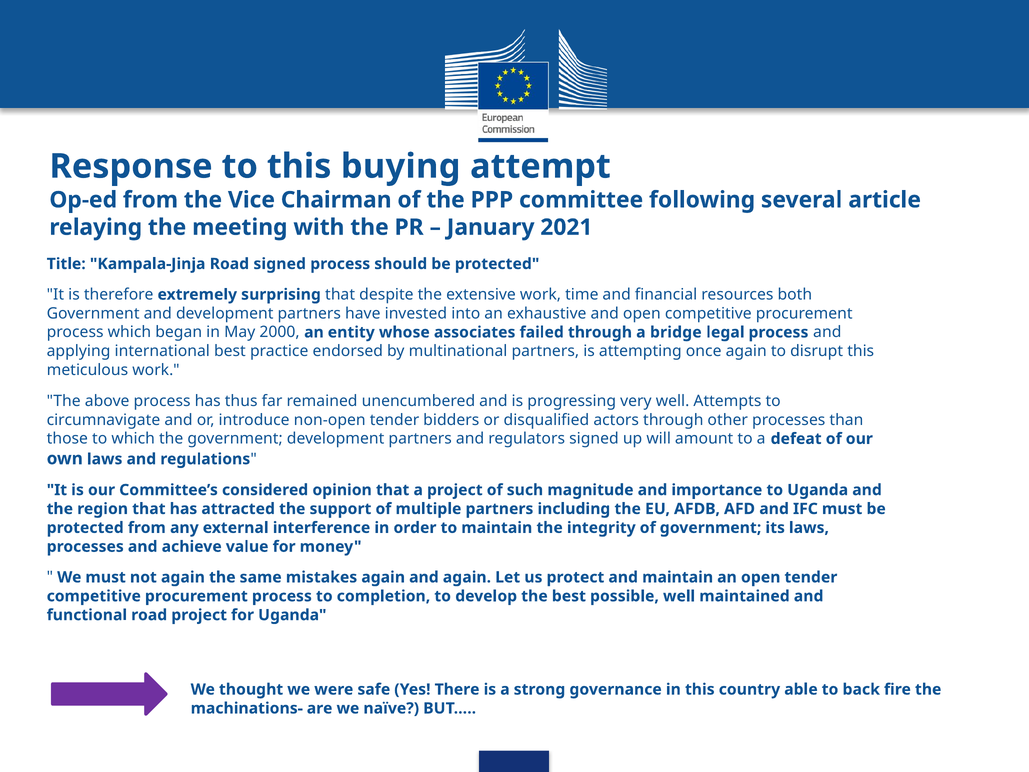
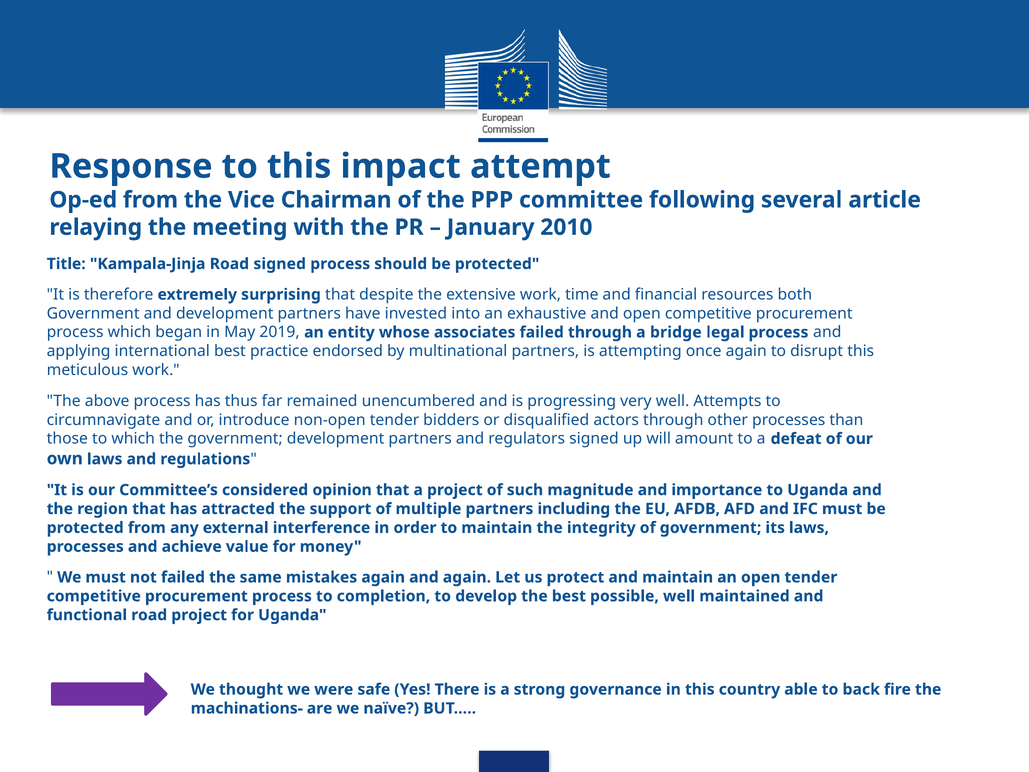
buying: buying -> impact
2021: 2021 -> 2010
2000: 2000 -> 2019
not again: again -> failed
